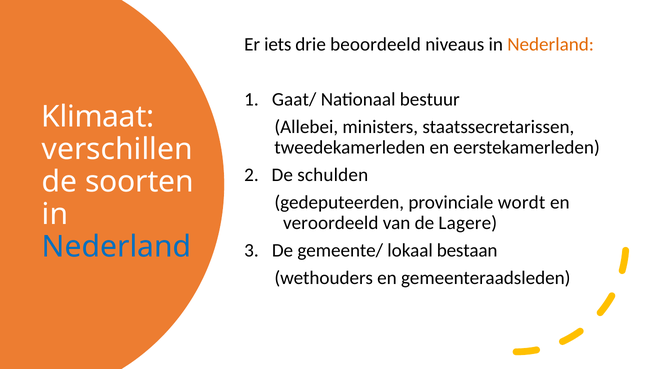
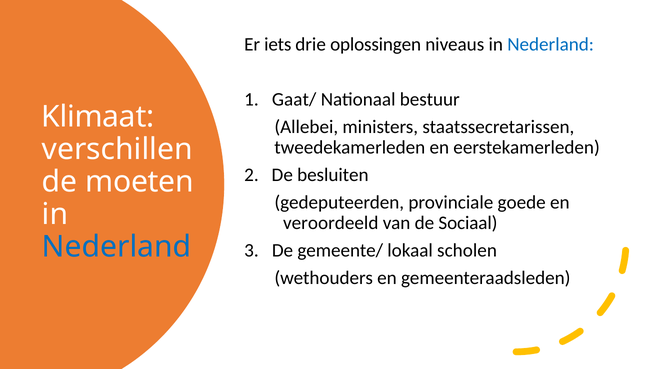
beoordeeld: beoordeeld -> oplossingen
Nederland at (551, 44) colour: orange -> blue
schulden: schulden -> besluiten
soorten: soorten -> moeten
wordt: wordt -> goede
Lagere: Lagere -> Sociaal
bestaan: bestaan -> scholen
